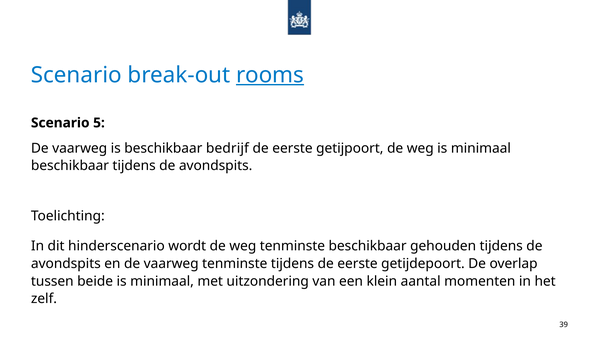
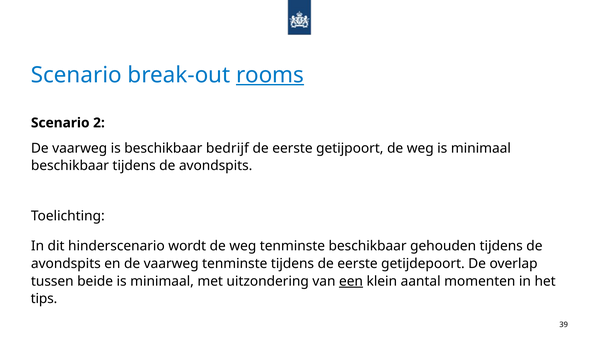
5: 5 -> 2
een underline: none -> present
zelf: zelf -> tips
